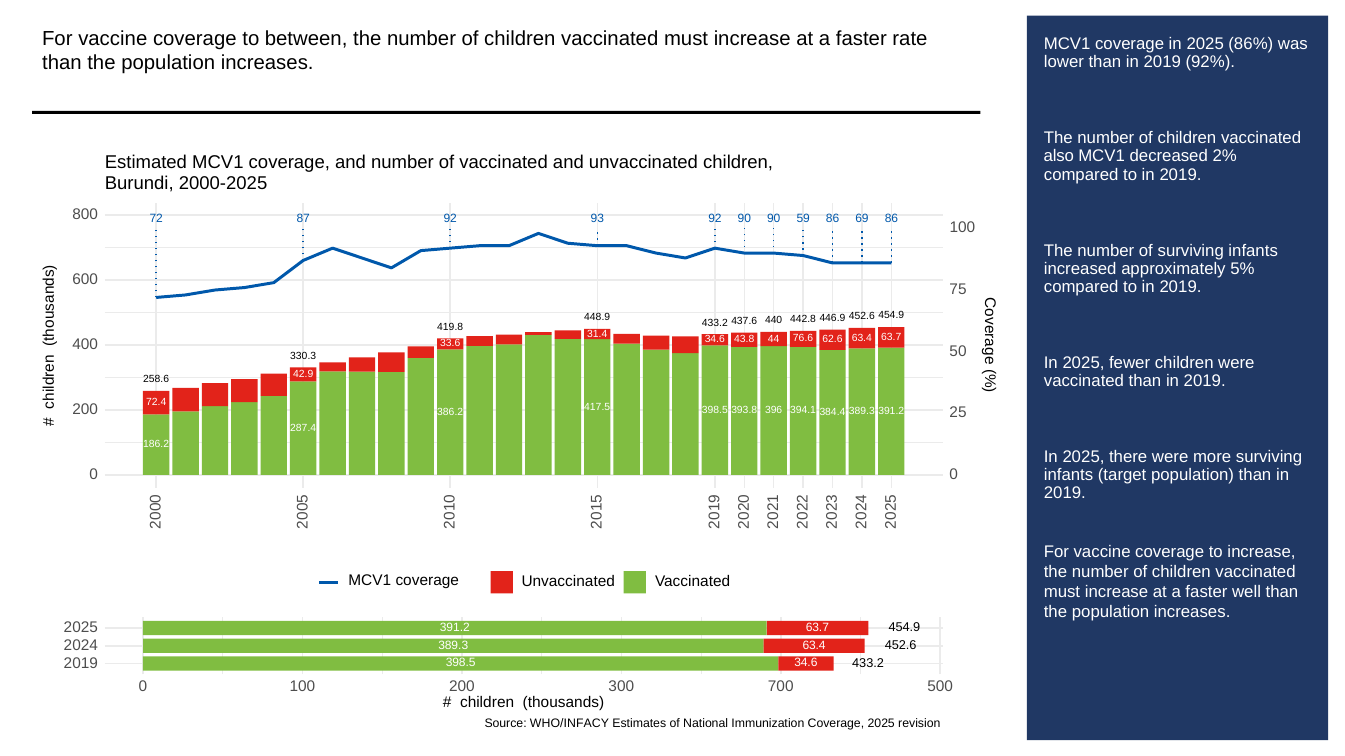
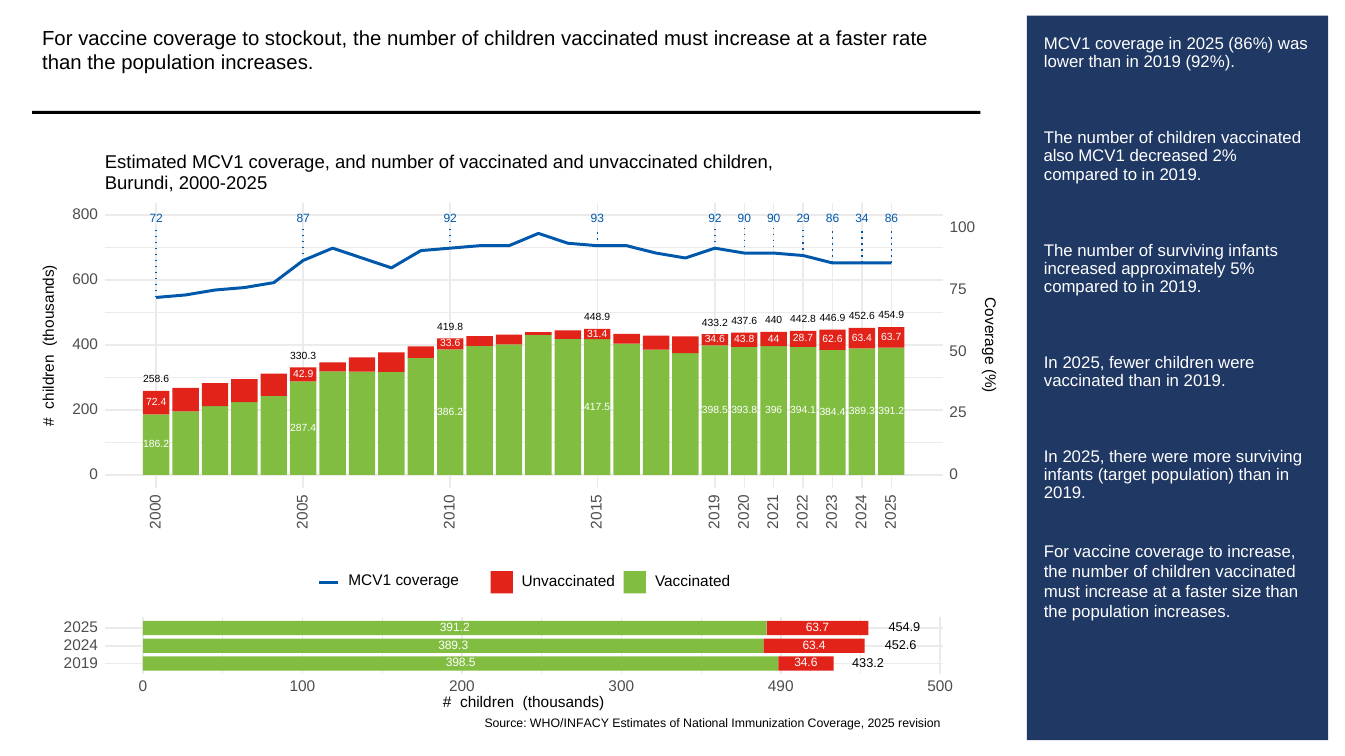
between: between -> stockout
59: 59 -> 29
69: 69 -> 34
76.6: 76.6 -> 28.7
well: well -> size
700: 700 -> 490
